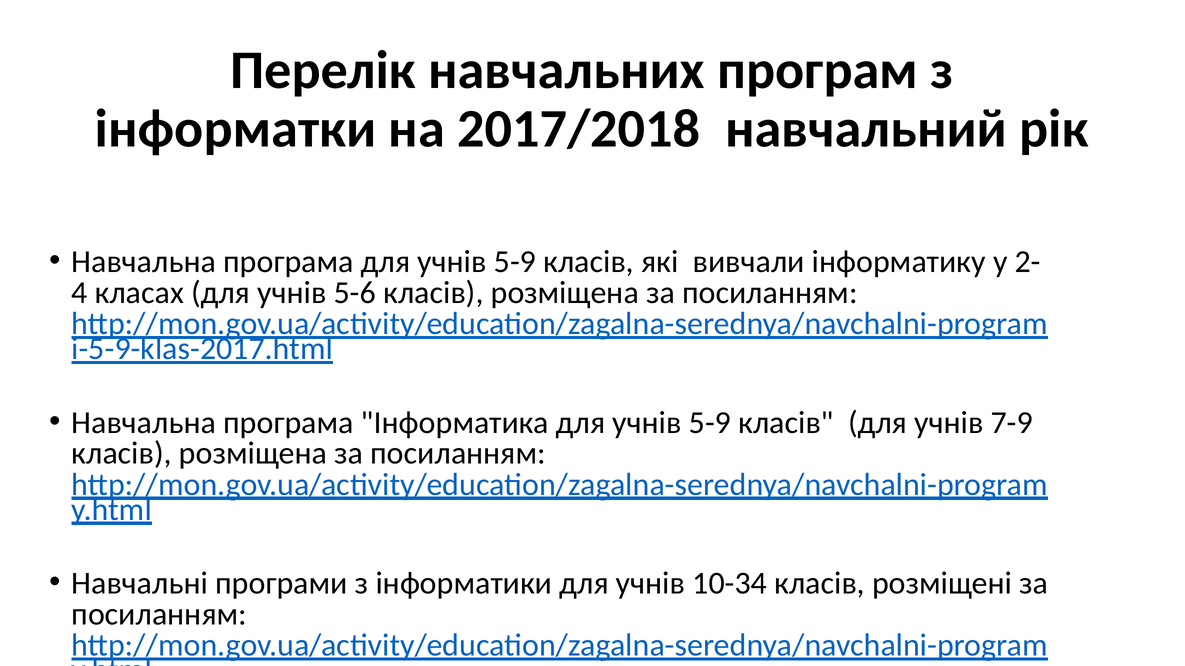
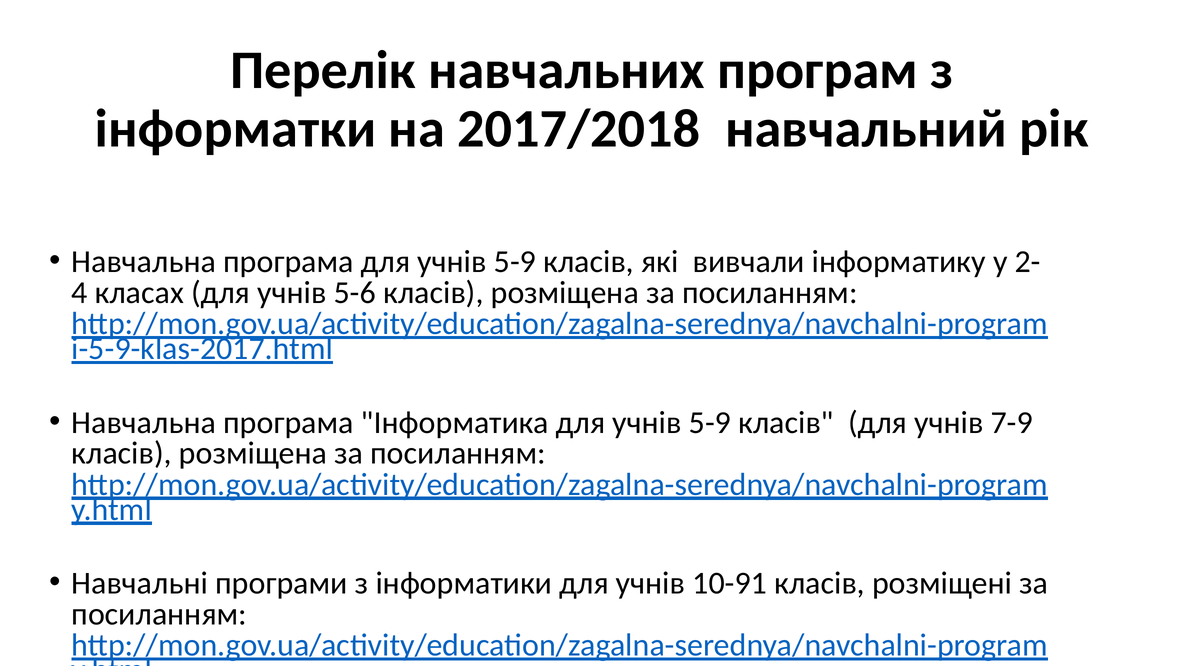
10-34: 10-34 -> 10-91
